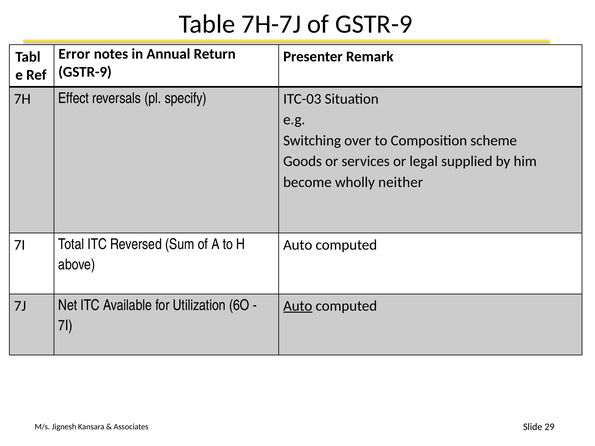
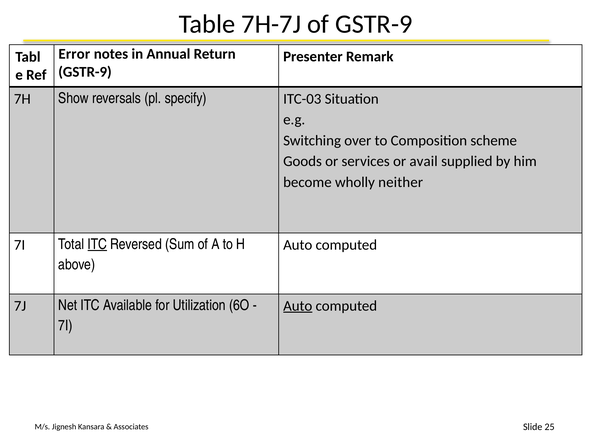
Effect: Effect -> Show
legal: legal -> avail
ITC at (97, 244) underline: none -> present
29: 29 -> 25
